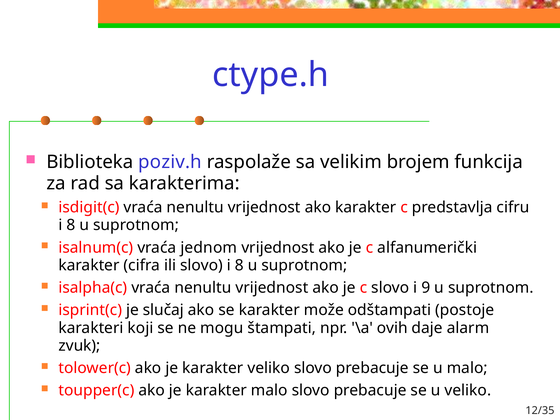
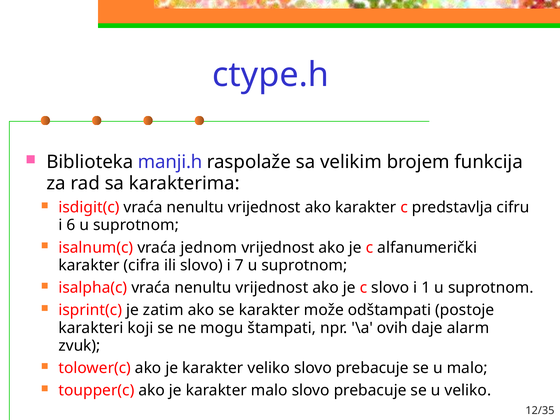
poziv.h: poziv.h -> manji.h
8 at (71, 225): 8 -> 6
slovo i 8: 8 -> 7
9: 9 -> 1
slučaj: slučaj -> zatim
